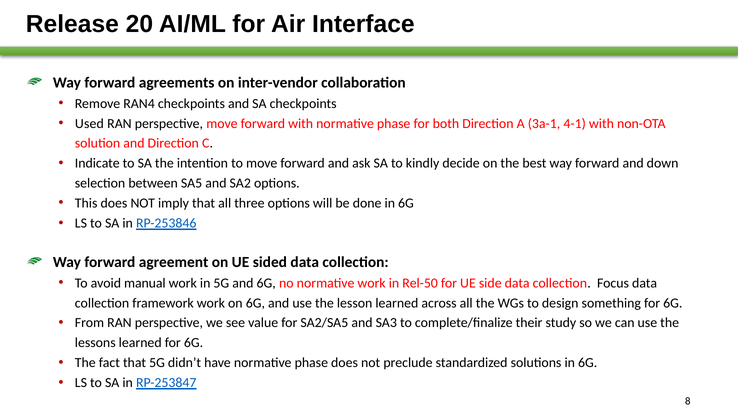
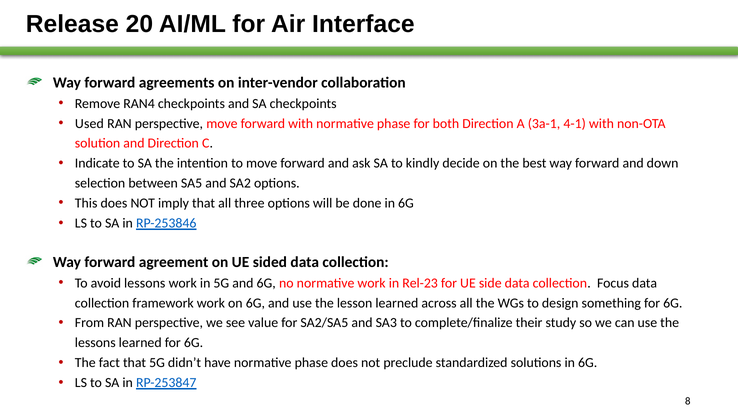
avoid manual: manual -> lessons
Rel-50: Rel-50 -> Rel-23
